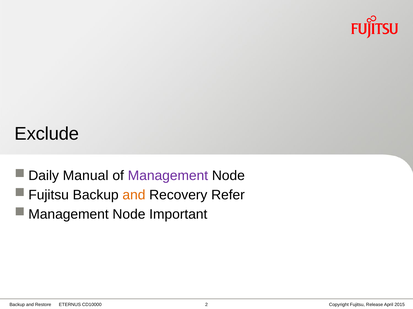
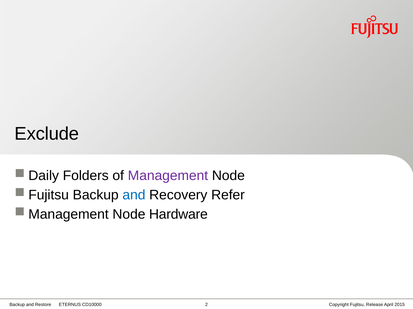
Manual: Manual -> Folders
and at (134, 195) colour: orange -> blue
Important: Important -> Hardware
